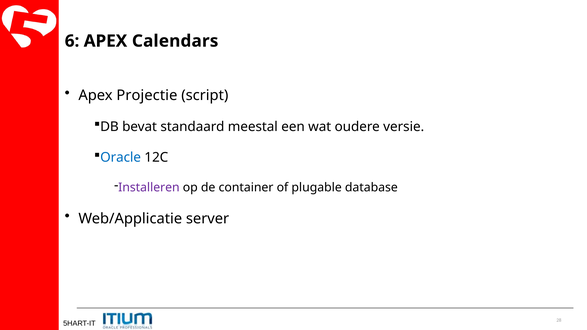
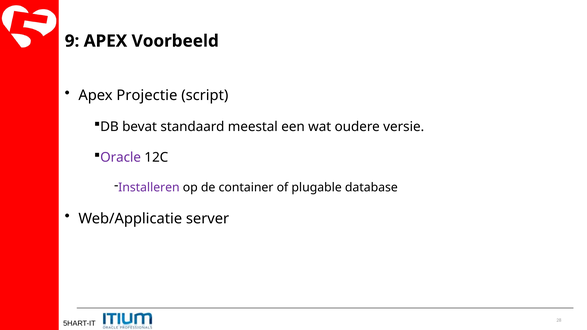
6: 6 -> 9
Calendars: Calendars -> Voorbeeld
Oracle colour: blue -> purple
